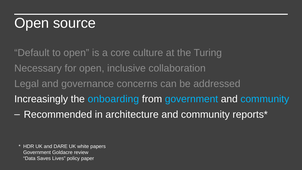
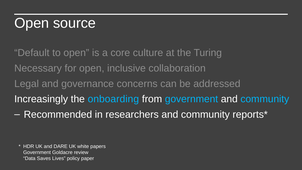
architecture: architecture -> researchers
